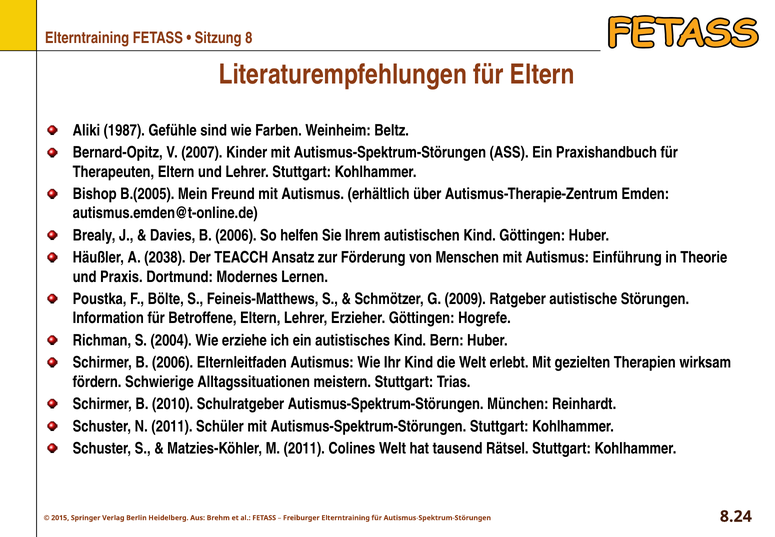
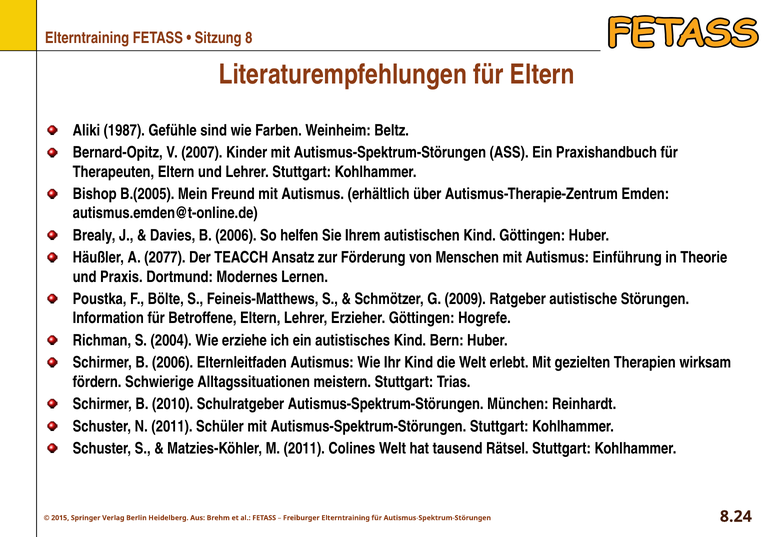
2038: 2038 -> 2077
